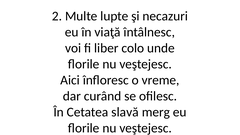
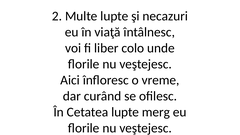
Cetatea slavă: slavă -> lupte
